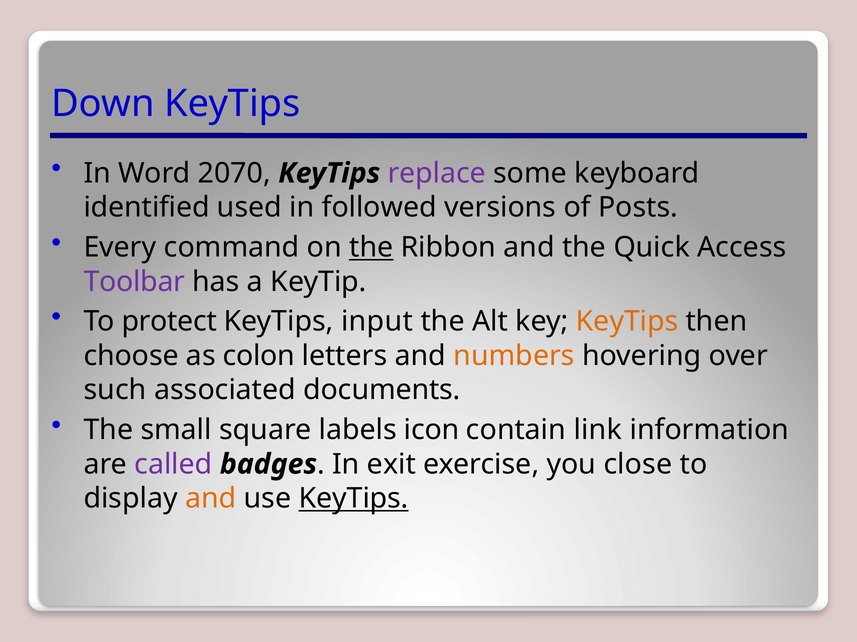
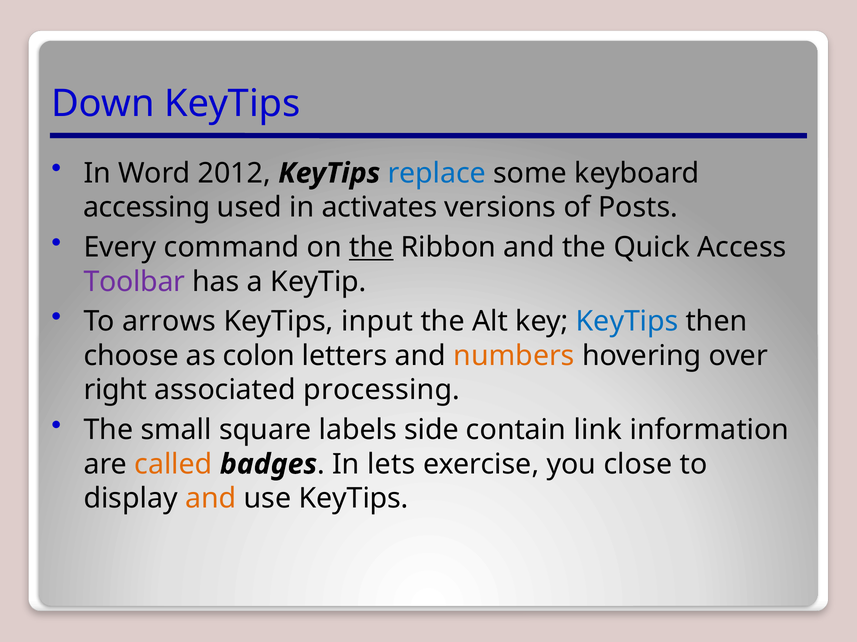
2070: 2070 -> 2012
replace colour: purple -> blue
identified: identified -> accessing
followed: followed -> activates
protect: protect -> arrows
KeyTips at (627, 322) colour: orange -> blue
such: such -> right
documents: documents -> processing
icon: icon -> side
called colour: purple -> orange
exit: exit -> lets
KeyTips at (354, 499) underline: present -> none
